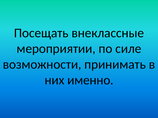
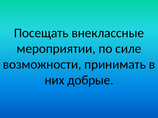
именно: именно -> добрые
